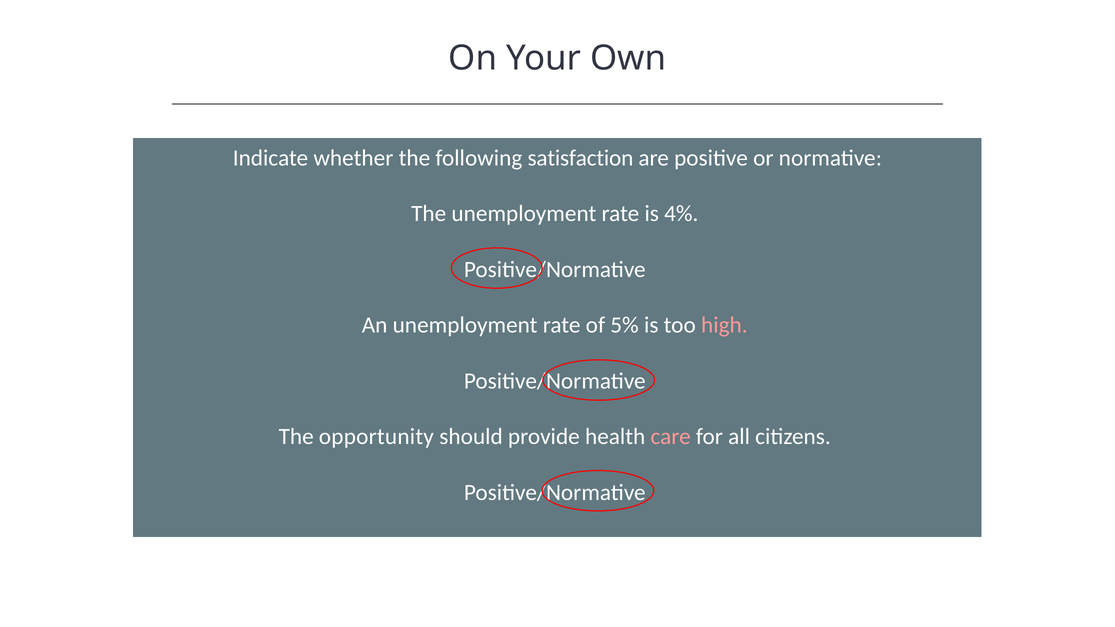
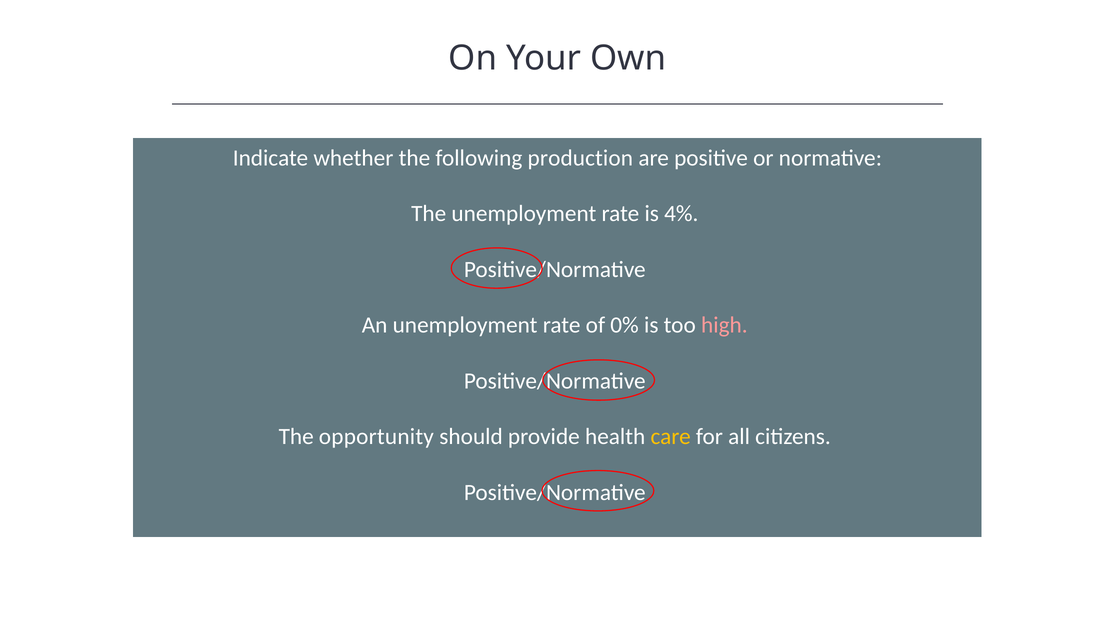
satisfaction: satisfaction -> production
5%: 5% -> 0%
care colour: pink -> yellow
